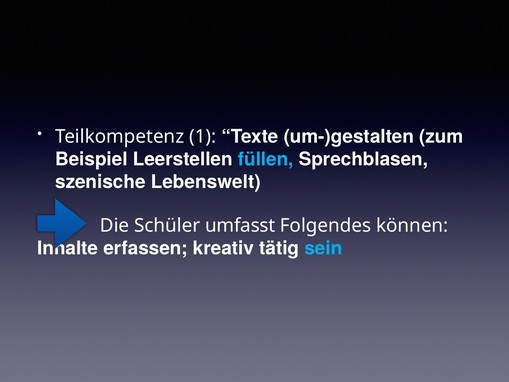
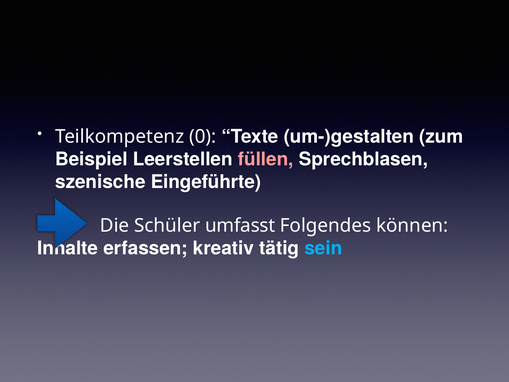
1: 1 -> 0
füllen colour: light blue -> pink
Lebenswelt: Lebenswelt -> Eingeführte
